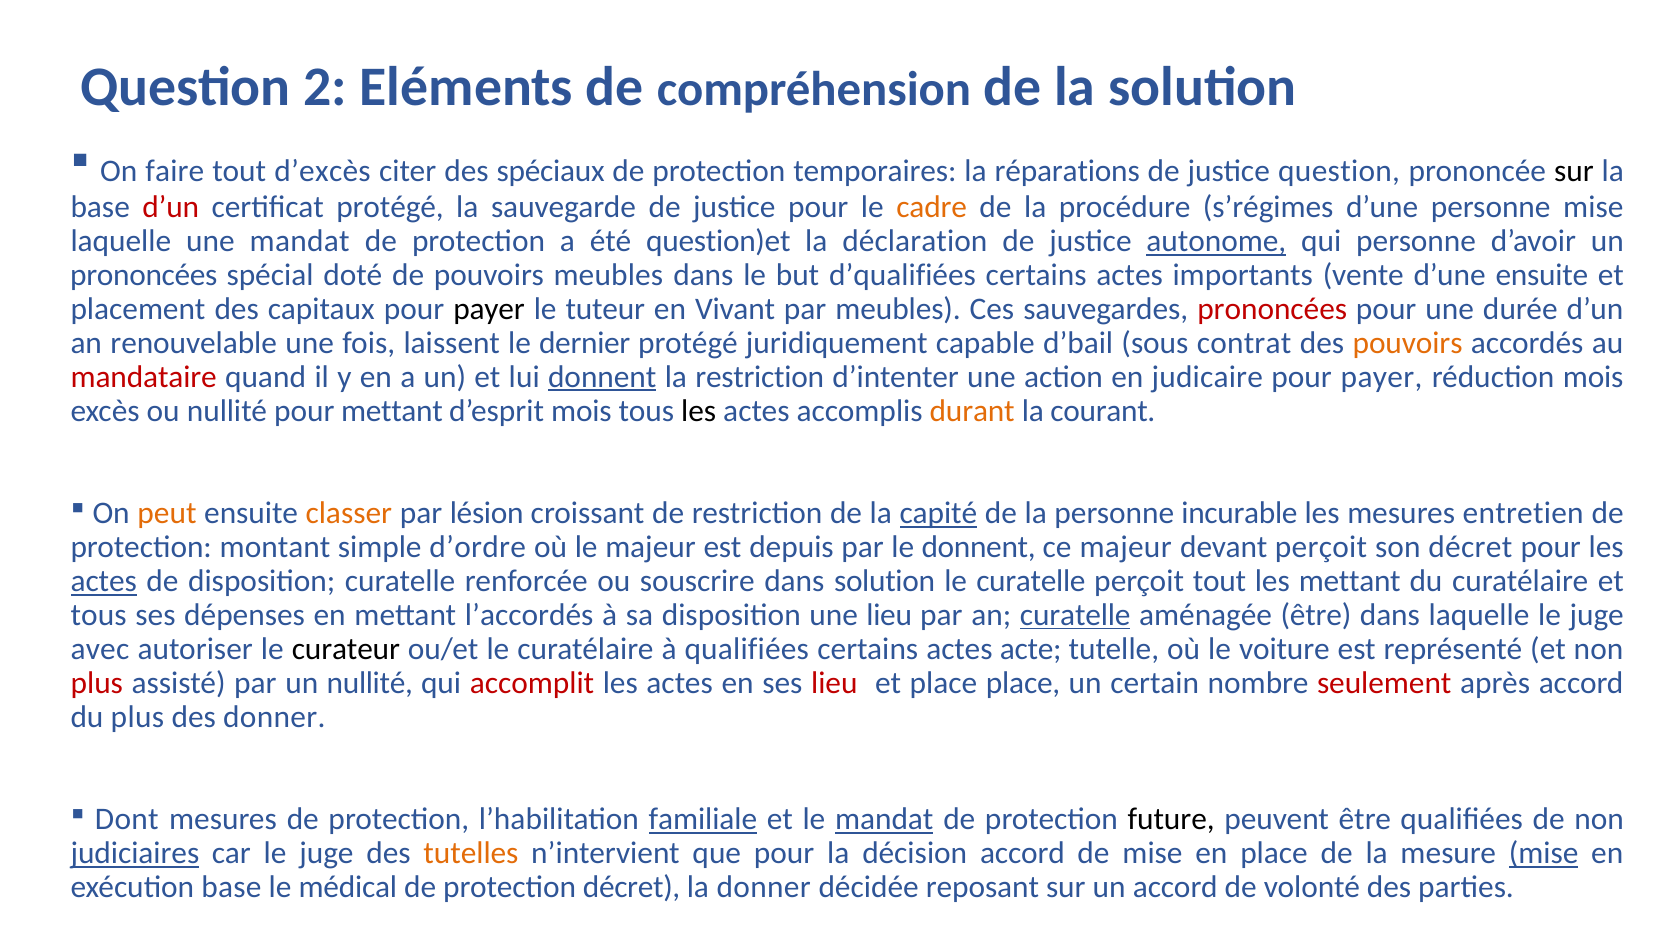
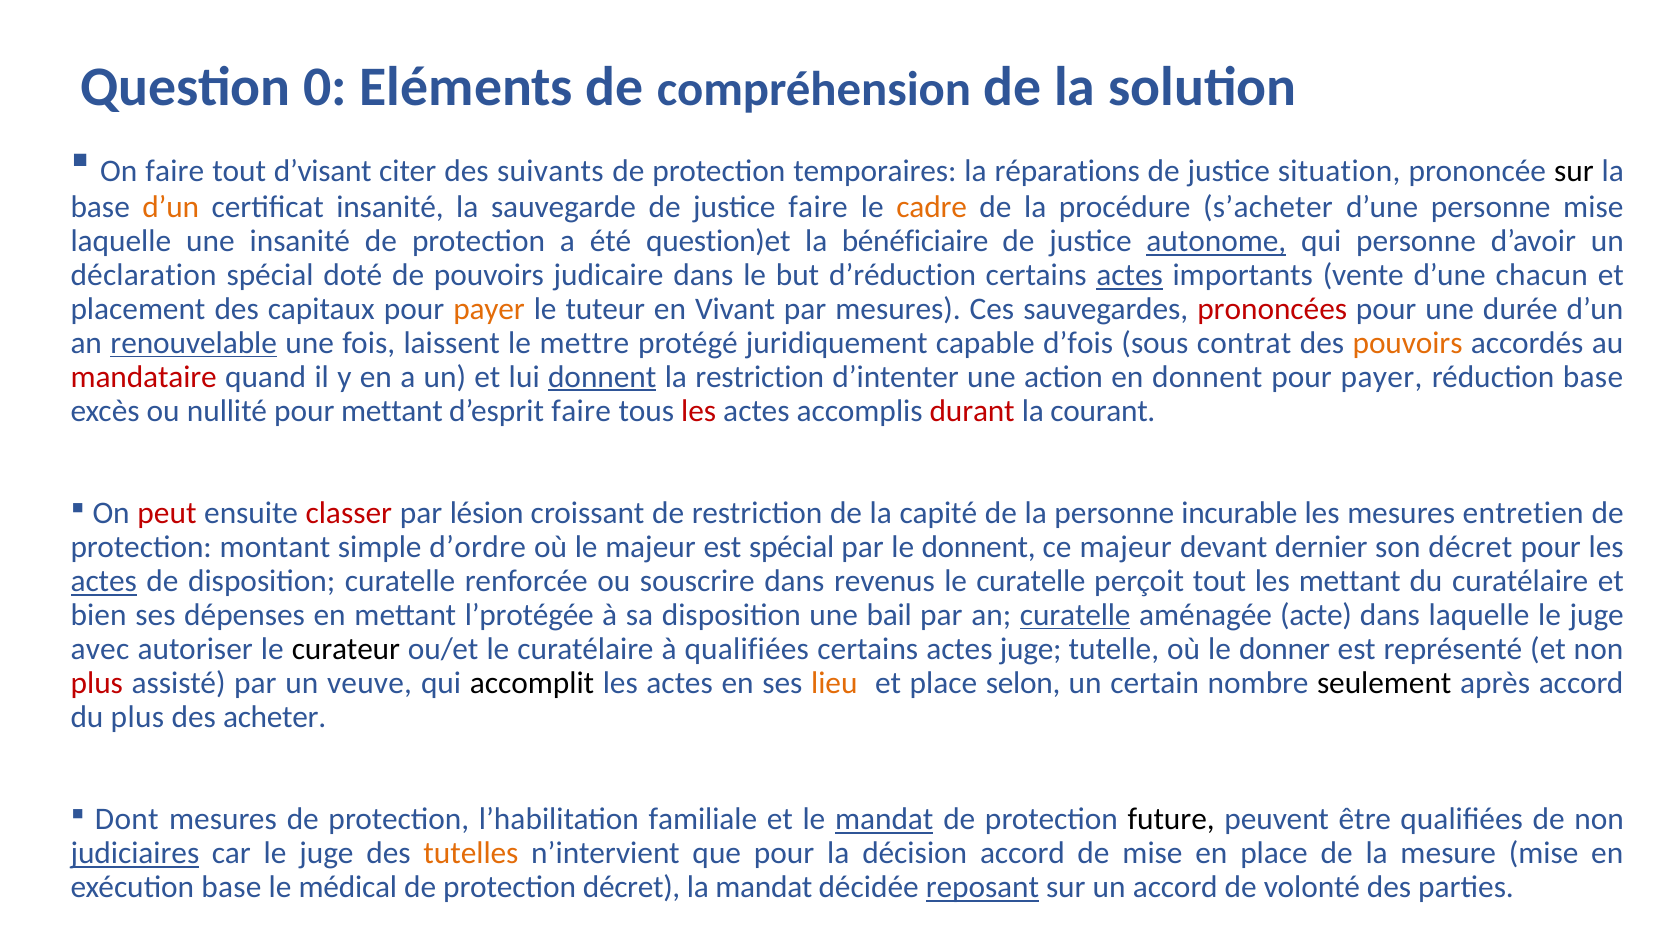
2: 2 -> 0
d’excès: d’excès -> d’visant
spéciaux: spéciaux -> suivants
justice question: question -> situation
d’un at (171, 208) colour: red -> orange
certificat protégé: protégé -> insanité
justice pour: pour -> faire
s’régimes: s’régimes -> s’acheter
une mandat: mandat -> insanité
déclaration: déclaration -> bénéficiaire
prononcées at (144, 275): prononcées -> déclaration
pouvoirs meubles: meubles -> judicaire
d’qualifiées: d’qualifiées -> d’réduction
actes at (1130, 275) underline: none -> present
d’une ensuite: ensuite -> chacun
payer at (489, 309) colour: black -> orange
par meubles: meubles -> mesures
renouvelable underline: none -> present
dernier: dernier -> mettre
d’bail: d’bail -> d’fois
en judicaire: judicaire -> donnent
réduction mois: mois -> base
d’esprit mois: mois -> faire
les at (699, 411) colour: black -> red
durant colour: orange -> red
peut colour: orange -> red
classer colour: orange -> red
capité underline: present -> none
est depuis: depuis -> spécial
devant perçoit: perçoit -> dernier
dans solution: solution -> revenus
tous at (99, 615): tous -> bien
l’accordés: l’accordés -> l’protégée
une lieu: lieu -> bail
aménagée être: être -> acte
actes acte: acte -> juge
voiture: voiture -> donner
un nullité: nullité -> veuve
accomplit colour: red -> black
lieu at (834, 683) colour: red -> orange
place place: place -> selon
seulement colour: red -> black
des donner: donner -> acheter
familiale underline: present -> none
mise at (1544, 854) underline: present -> none
la donner: donner -> mandat
reposant underline: none -> present
